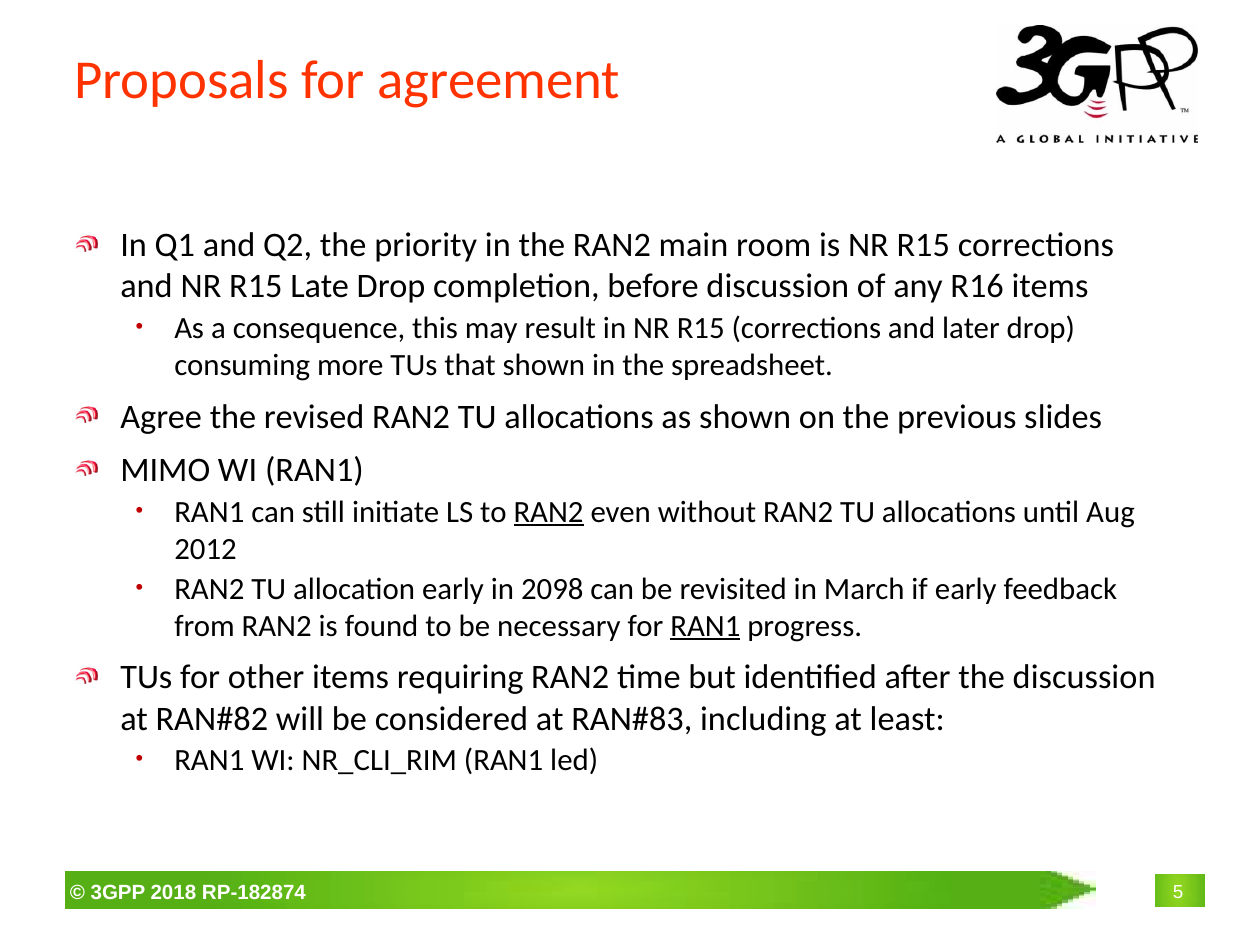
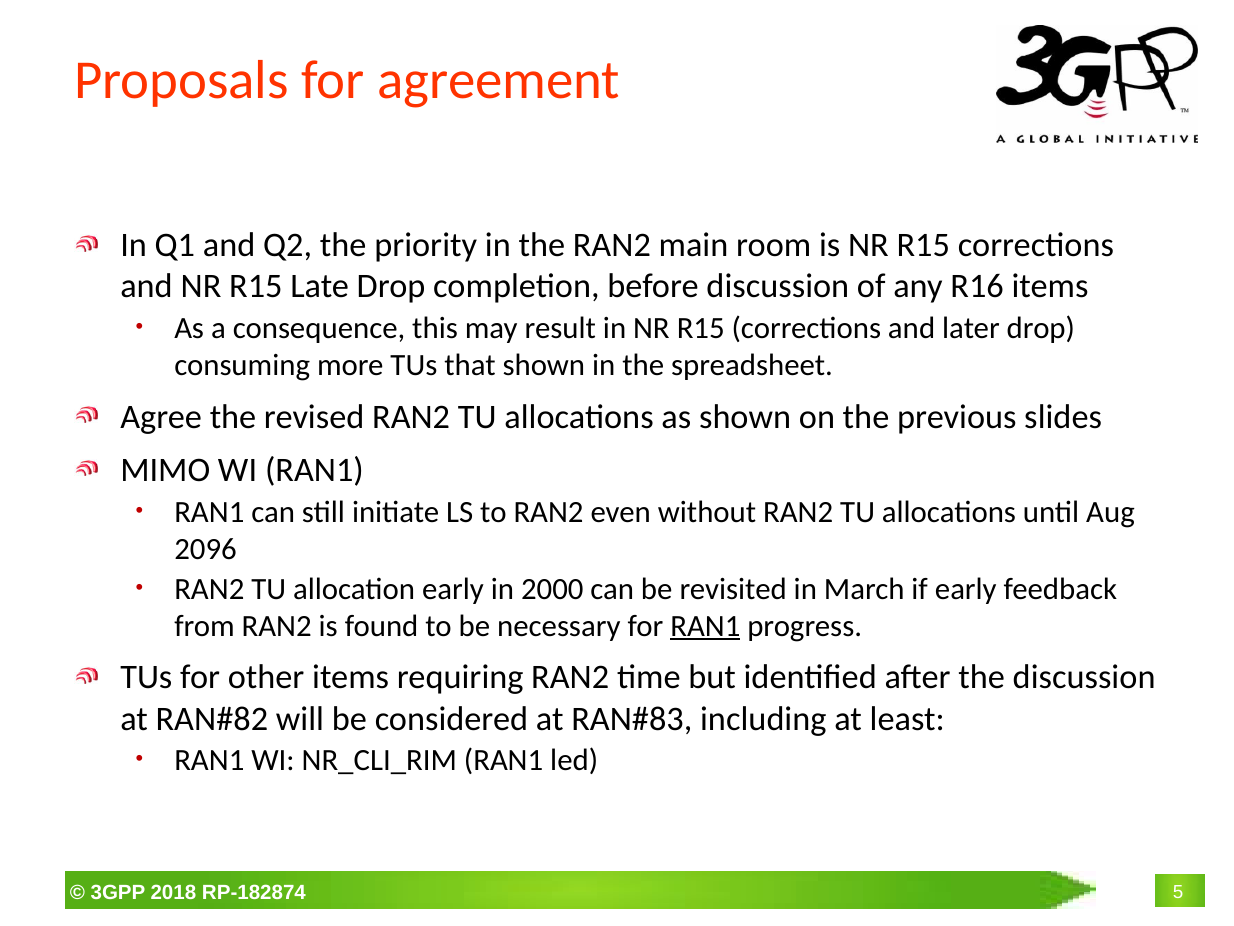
RAN2 at (549, 512) underline: present -> none
2012: 2012 -> 2096
2098: 2098 -> 2000
